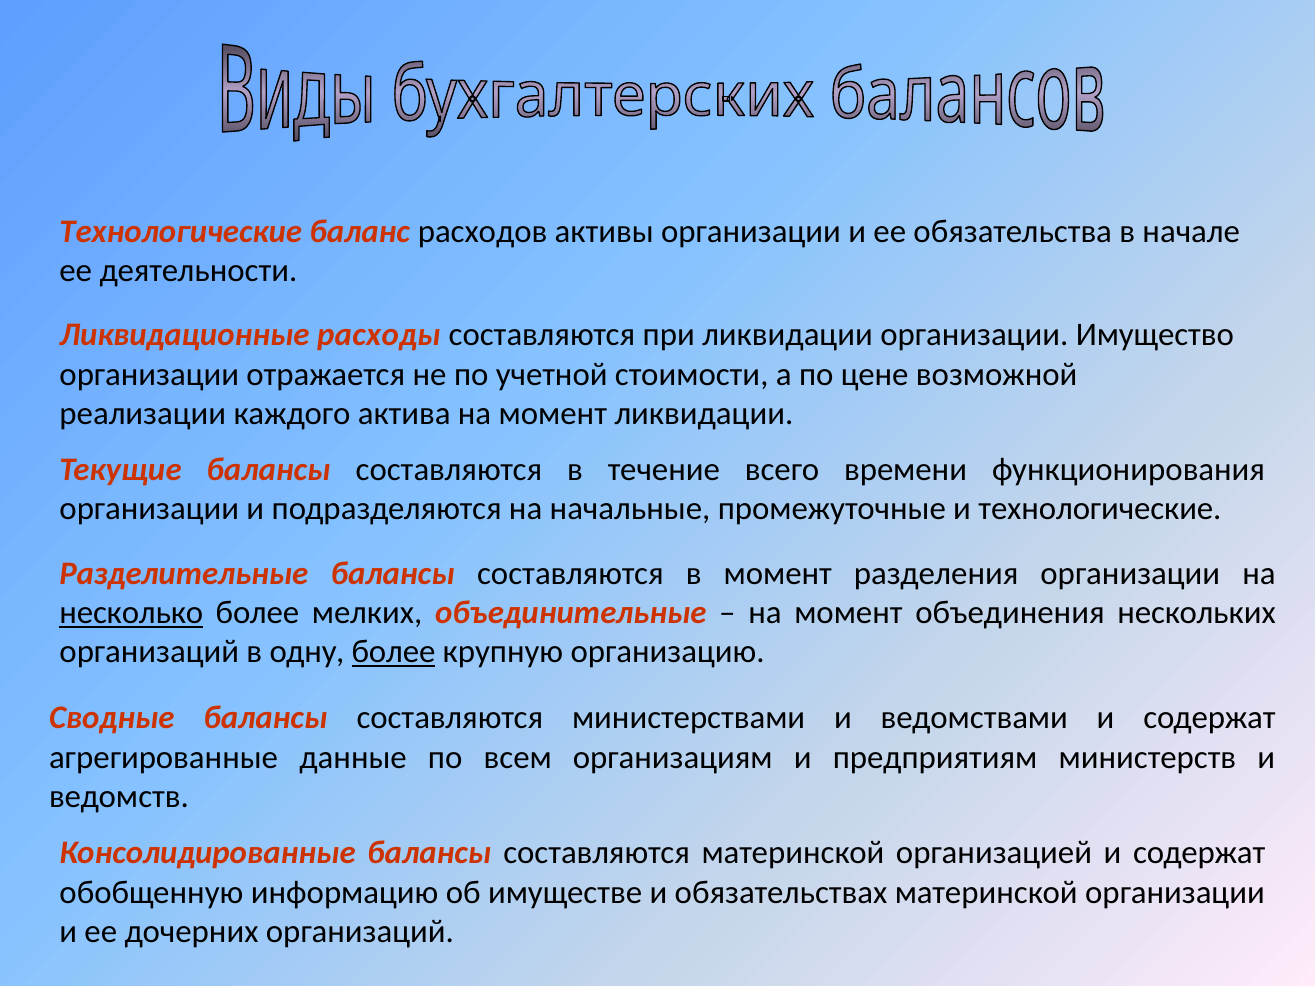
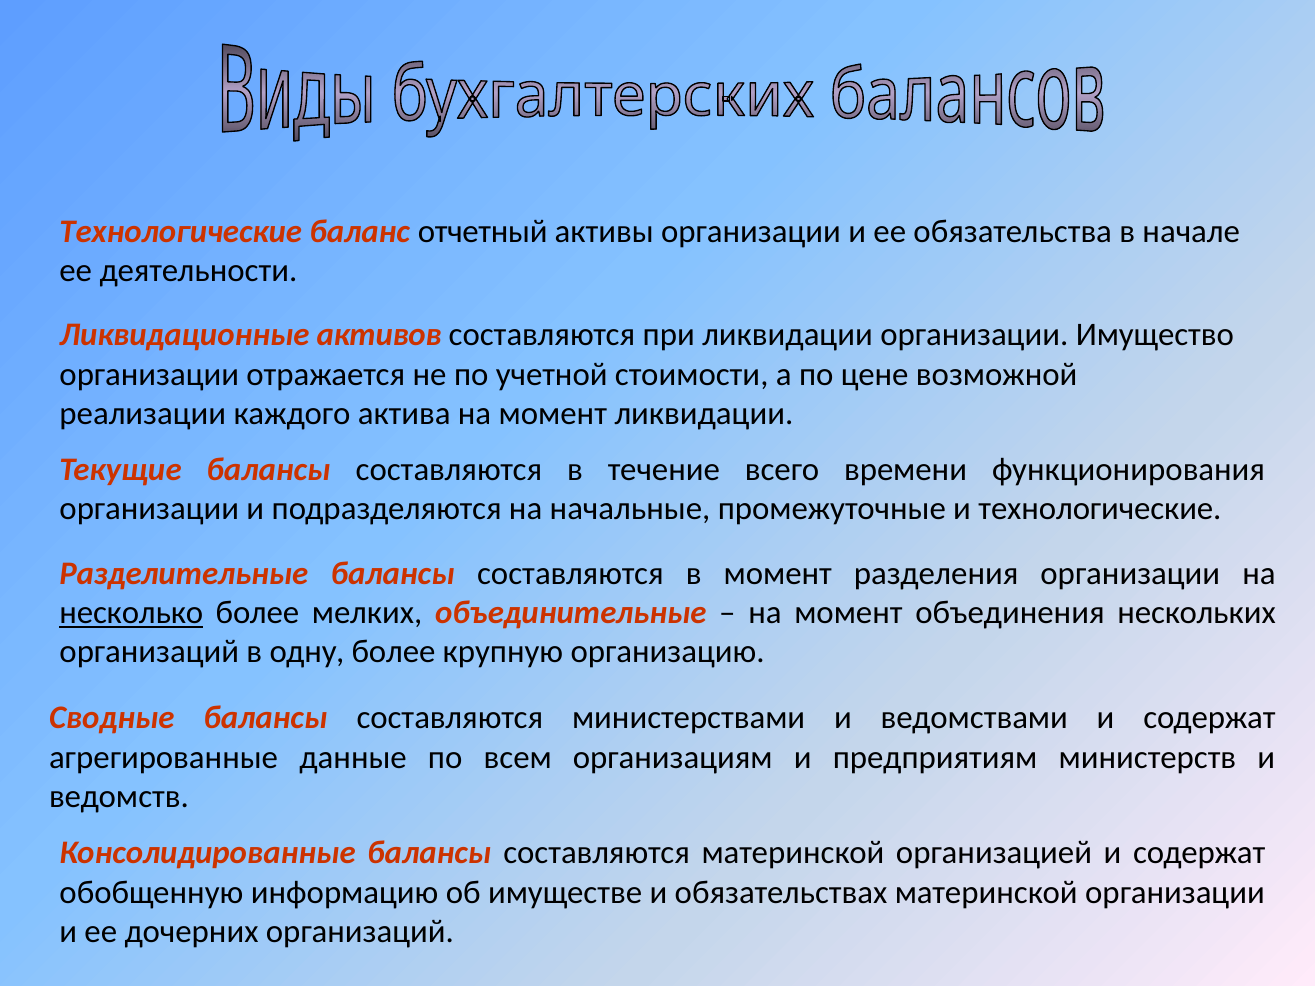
расходов: расходов -> отчетный
расходы: расходы -> активов
более at (393, 652) underline: present -> none
